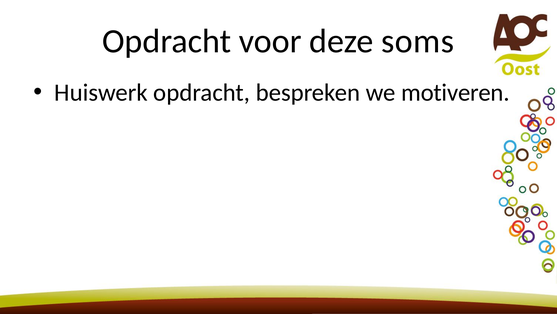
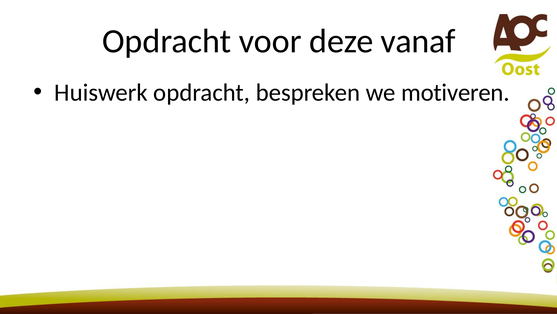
soms: soms -> vanaf
